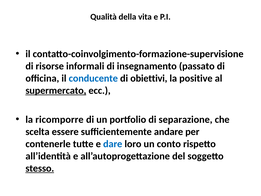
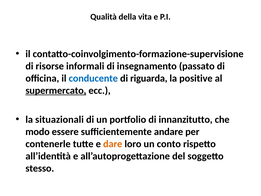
obiettivi: obiettivi -> riguarda
ricomporre: ricomporre -> situazionali
separazione: separazione -> innanzitutto
scelta: scelta -> modo
dare colour: blue -> orange
stesso underline: present -> none
